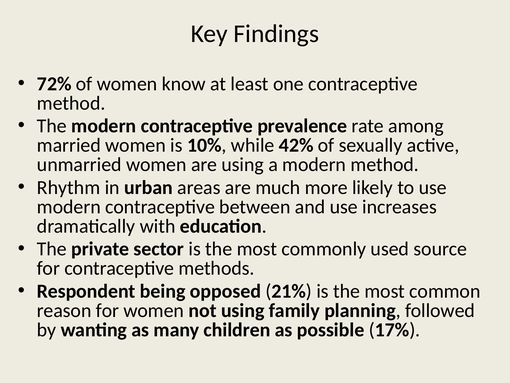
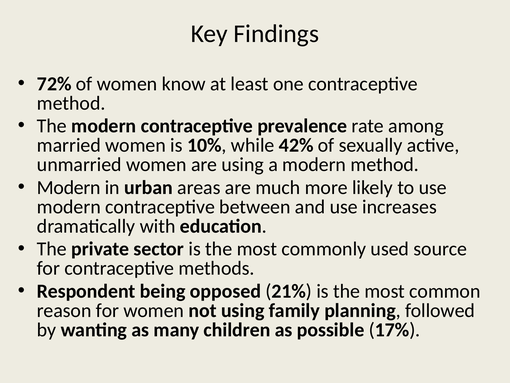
Rhythm at (69, 187): Rhythm -> Modern
